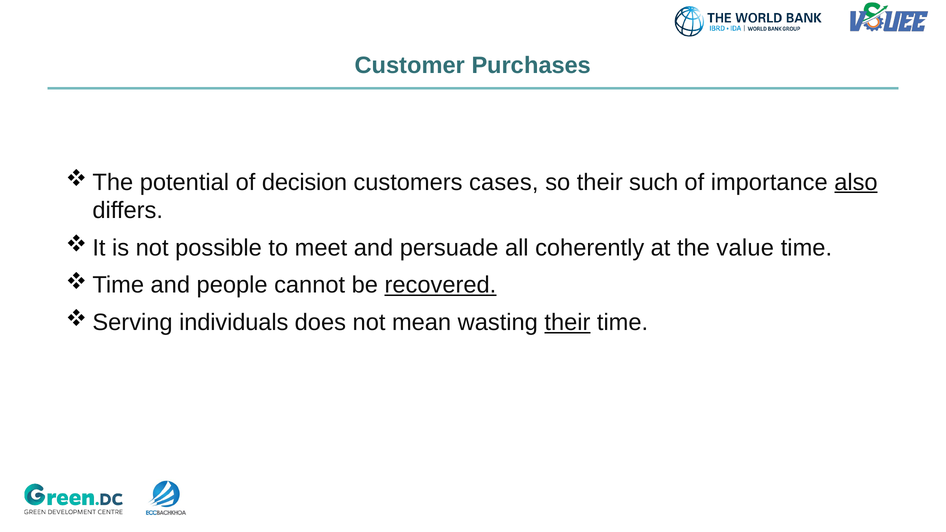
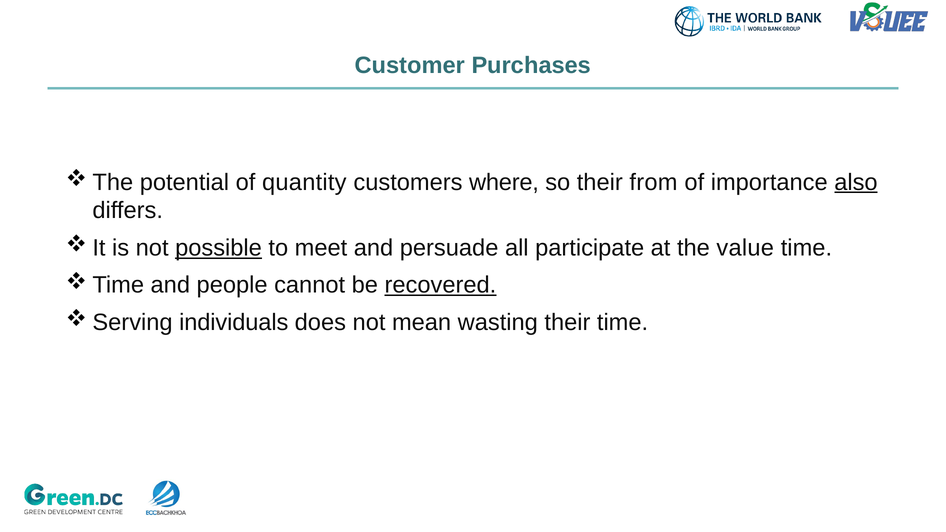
decision: decision -> quantity
cases: cases -> where
such: such -> from
possible underline: none -> present
coherently: coherently -> participate
their at (567, 322) underline: present -> none
